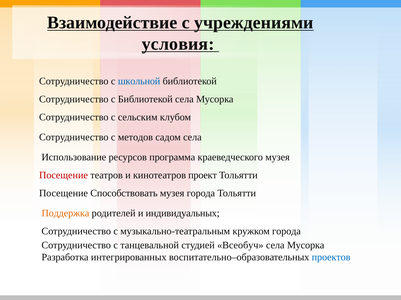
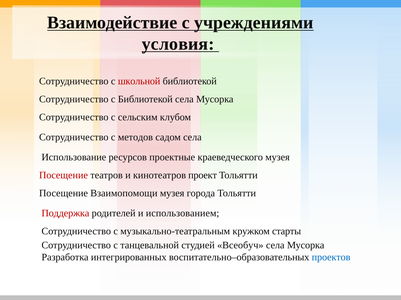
школьной colour: blue -> red
программа: программа -> проектные
Способствовать: Способствовать -> Взаимопомощи
Поддержка colour: orange -> red
индивидуальных: индивидуальных -> использованием
кружком города: города -> старты
